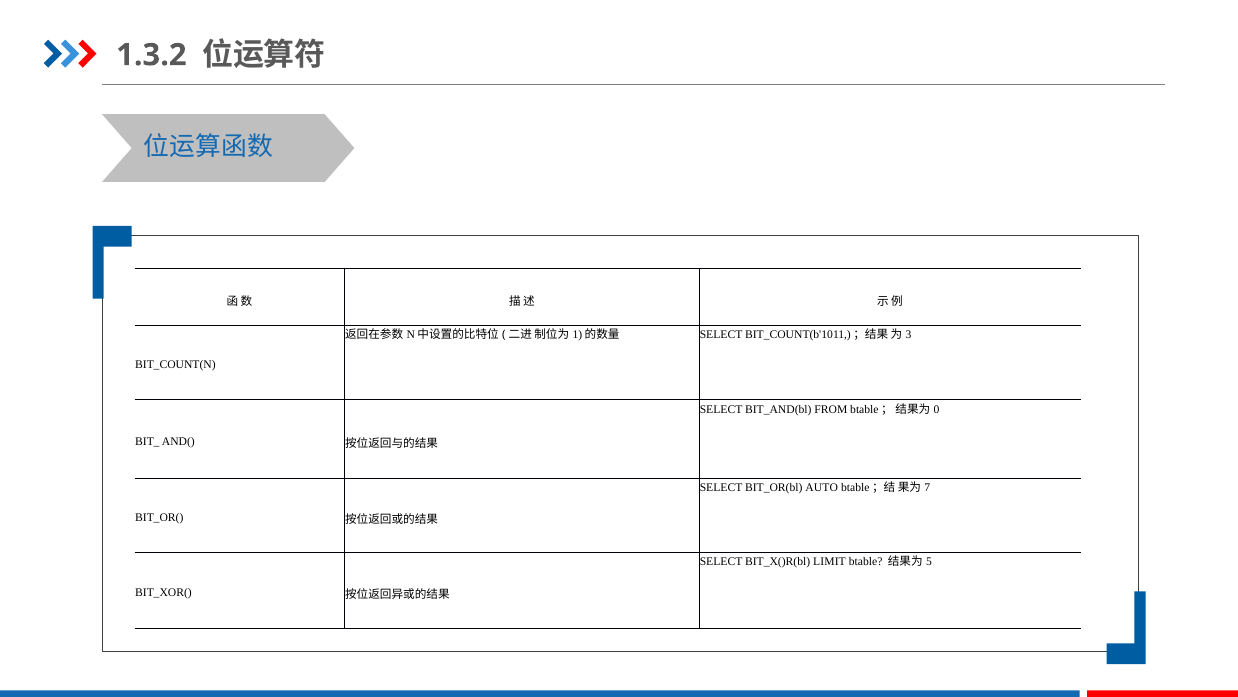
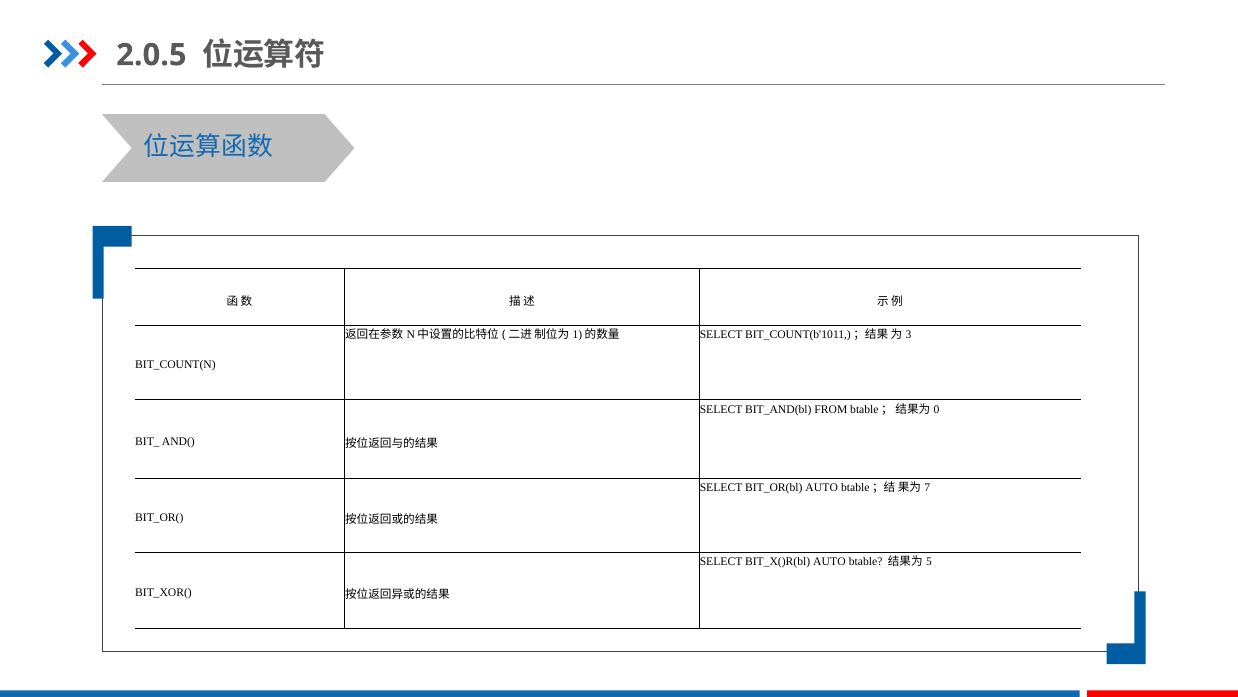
1.3.2: 1.3.2 -> 2.0.5
LIMIT at (829, 562): LIMIT -> AUTO
